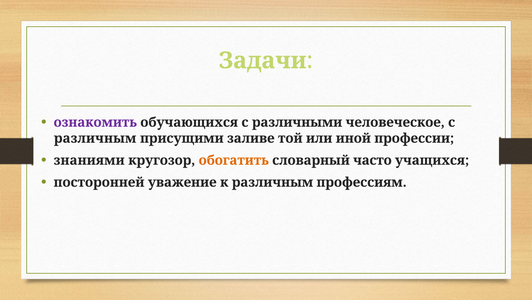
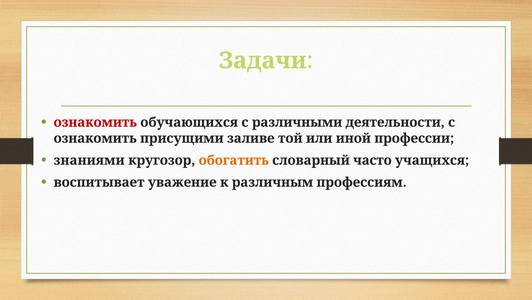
ознакомить at (95, 122) colour: purple -> red
человеческое: человеческое -> деятельности
различным at (95, 138): различным -> ознакомить
посторонней: посторонней -> воспитывает
